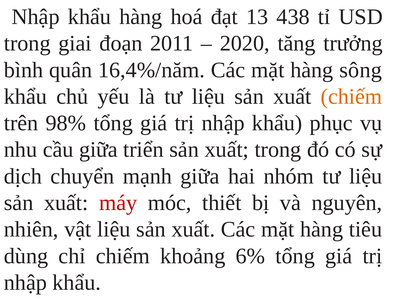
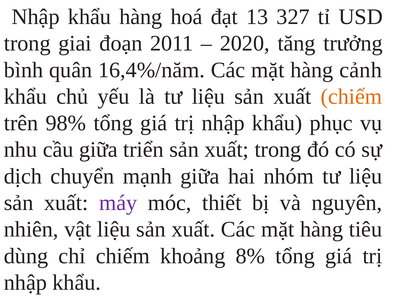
438: 438 -> 327
sông: sông -> cảnh
máy colour: red -> purple
6%: 6% -> 8%
